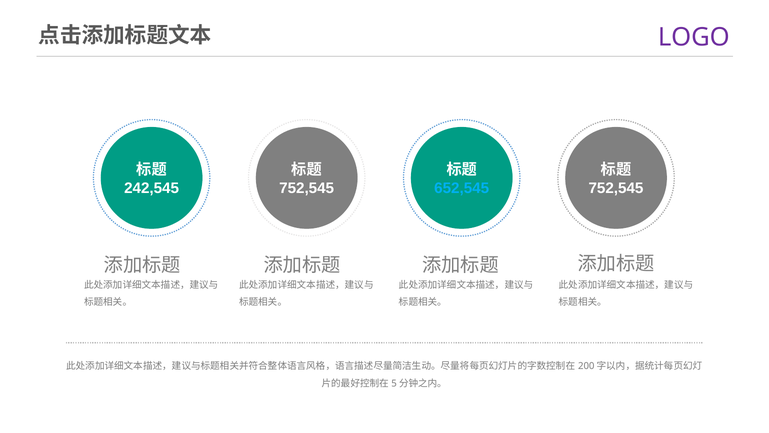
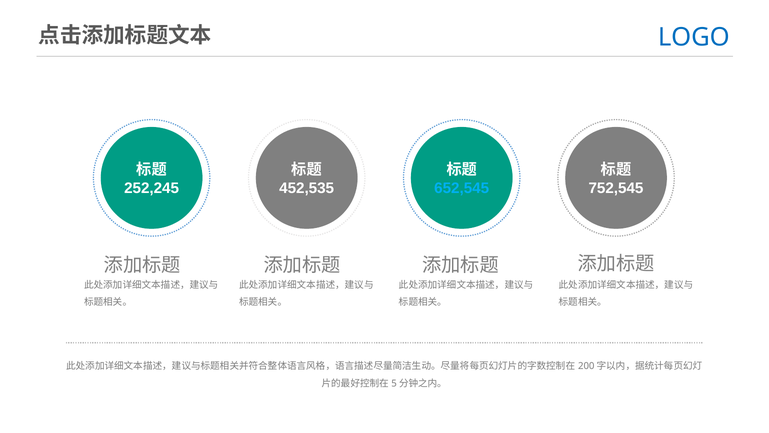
LOGO colour: purple -> blue
242,545: 242,545 -> 252,245
752,545 at (307, 188): 752,545 -> 452,535
